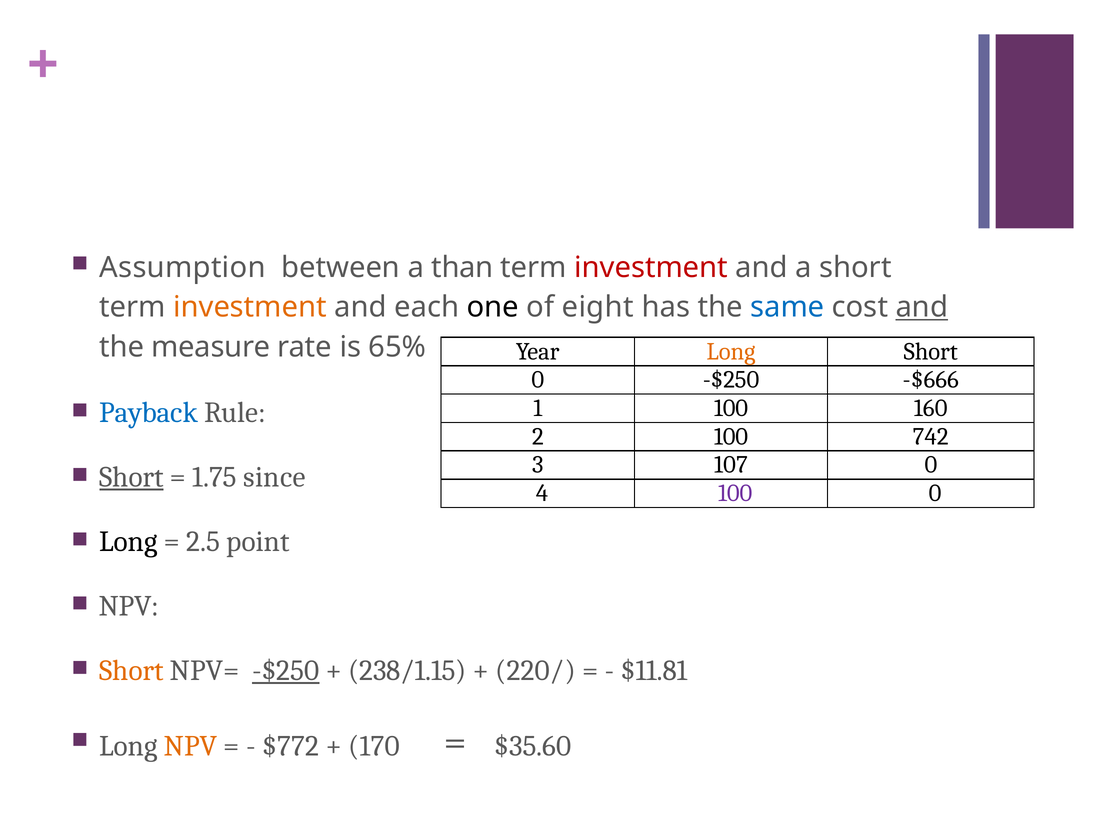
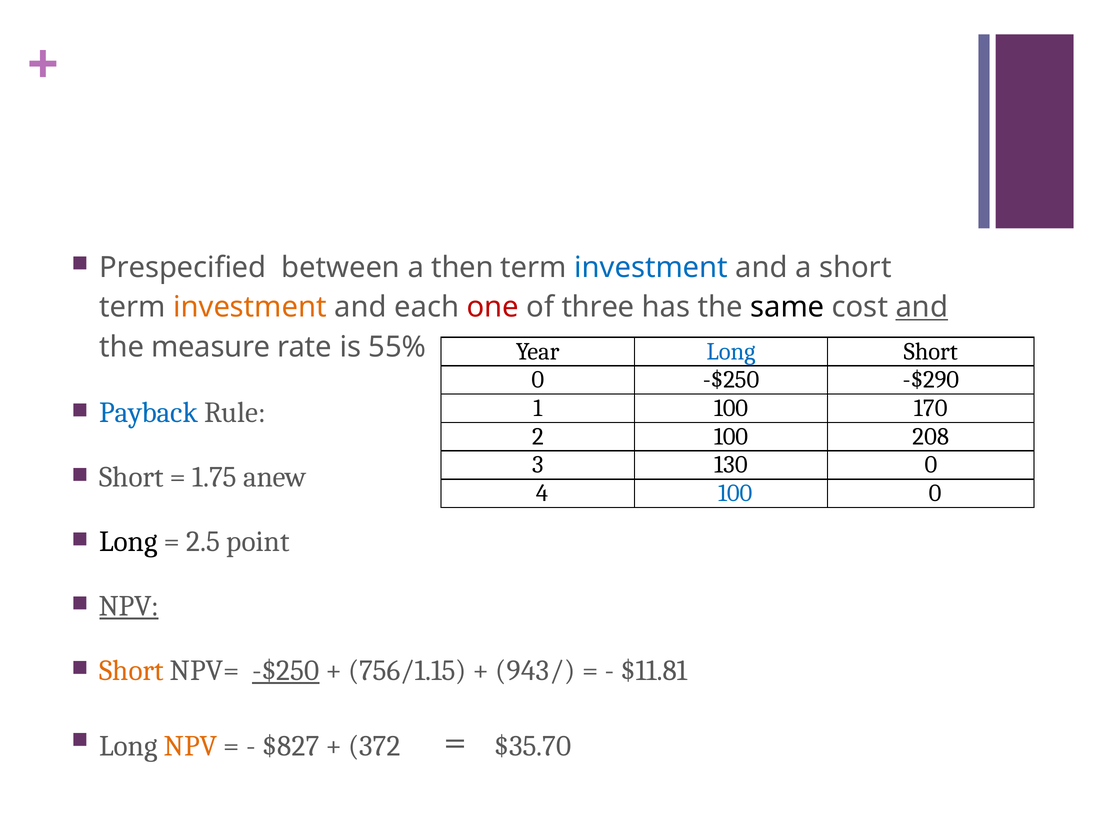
Assumption: Assumption -> Prespecified
than: than -> then
investment at (651, 267) colour: red -> blue
one colour: black -> red
eight: eight -> three
same colour: blue -> black
65%: 65% -> 55%
Long at (731, 351) colour: orange -> blue
-$666: -$666 -> -$290
160: 160 -> 170
742: 742 -> 208
107: 107 -> 130
Short at (131, 477) underline: present -> none
since: since -> anew
100 at (735, 493) colour: purple -> blue
NPV at (129, 606) underline: none -> present
238/1.15: 238/1.15 -> 756/1.15
220/: 220/ -> 943/
$772: $772 -> $827
170: 170 -> 372
$35.60: $35.60 -> $35.70
